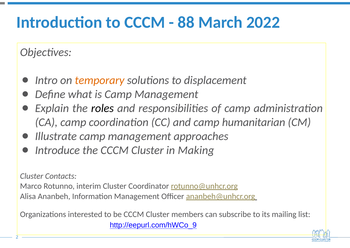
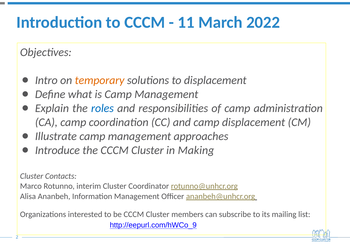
88: 88 -> 11
roles colour: black -> blue
camp humanitarian: humanitarian -> displacement
